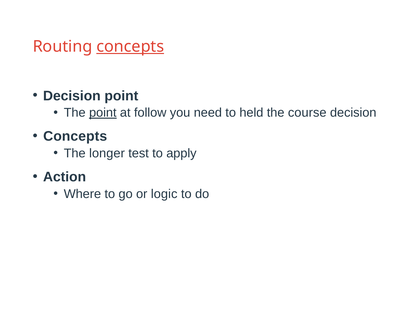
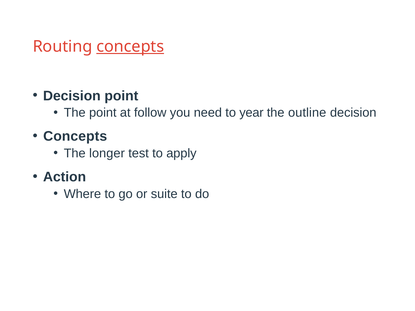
point at (103, 113) underline: present -> none
held: held -> year
course: course -> outline
logic: logic -> suite
